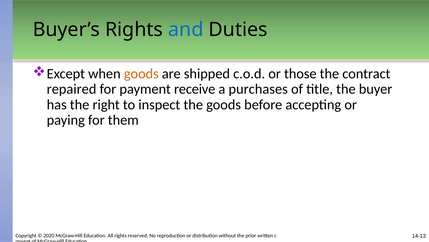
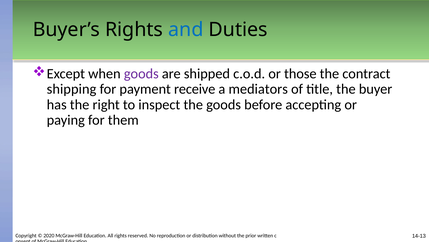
goods at (141, 73) colour: orange -> purple
repaired: repaired -> shipping
purchases: purchases -> mediators
